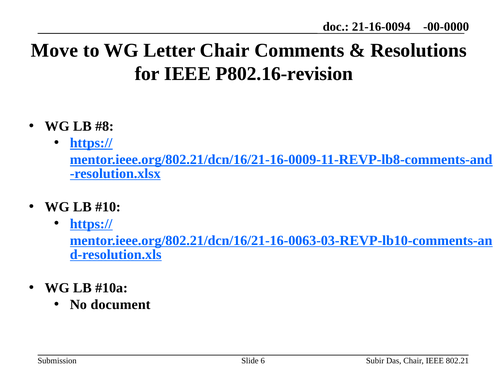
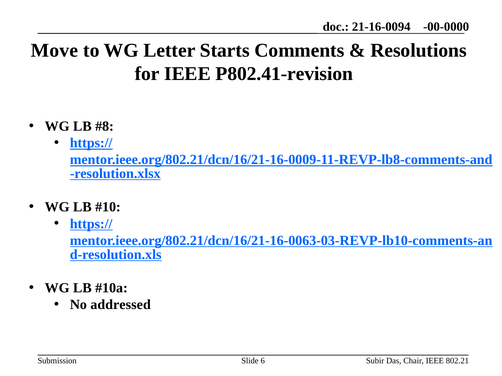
Letter Chair: Chair -> Starts
P802.16-revision: P802.16-revision -> P802.41-revision
document: document -> addressed
